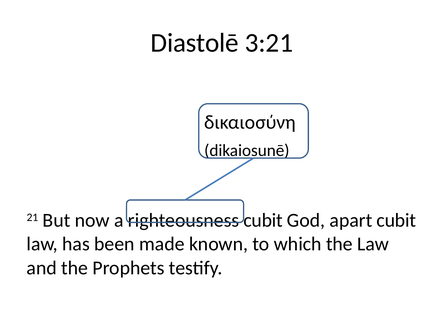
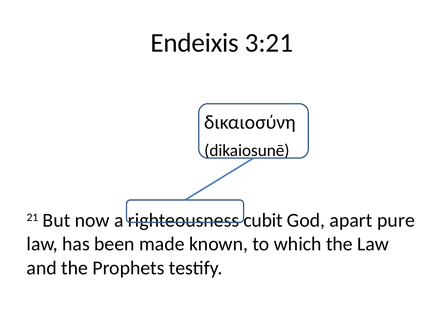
Diastolē: Diastolē -> Endeixis
apart cubit: cubit -> pure
